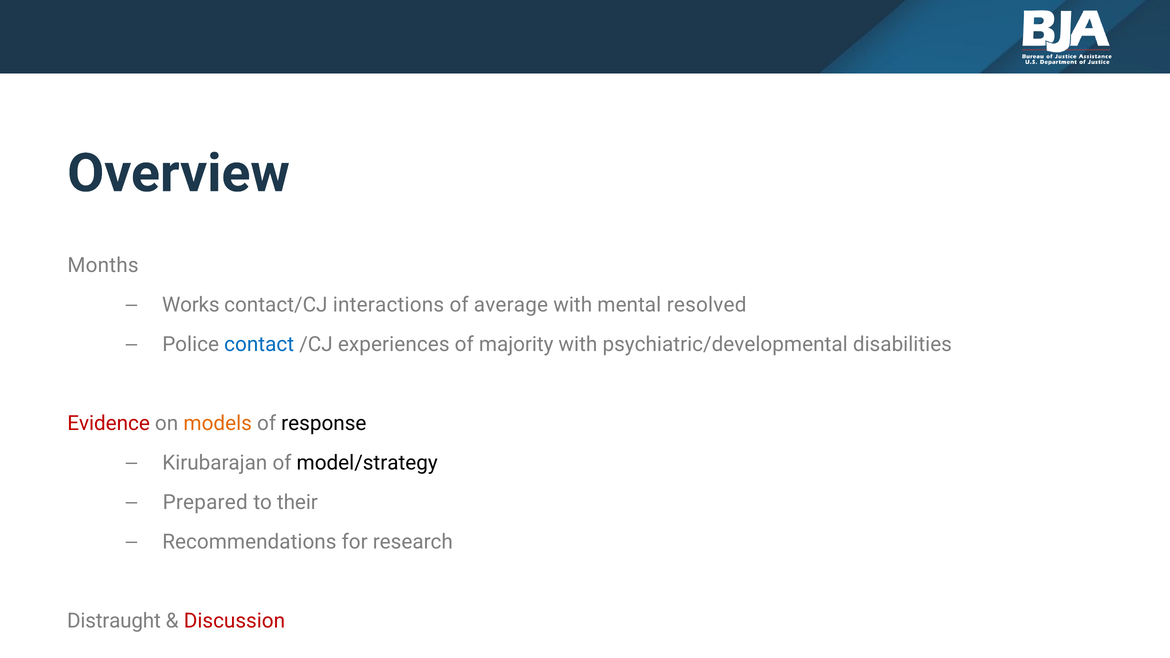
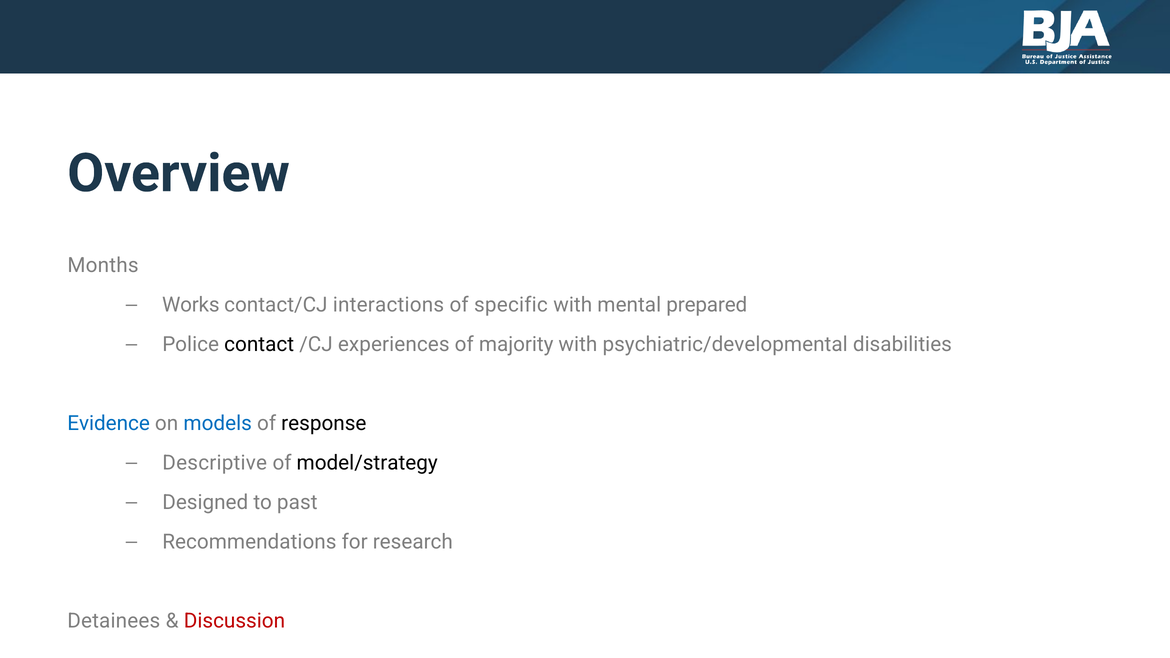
average: average -> specific
resolved: resolved -> prepared
contact colour: blue -> black
Evidence colour: red -> blue
models colour: orange -> blue
Kirubarajan: Kirubarajan -> Descriptive
Prepared: Prepared -> Designed
their: their -> past
Distraught: Distraught -> Detainees
